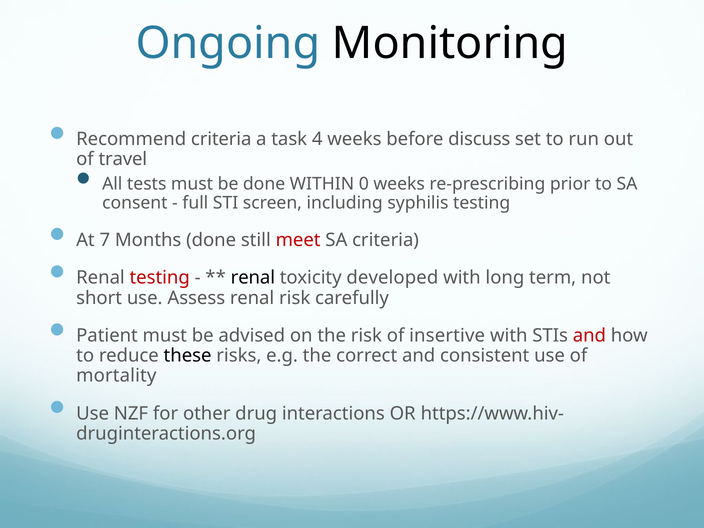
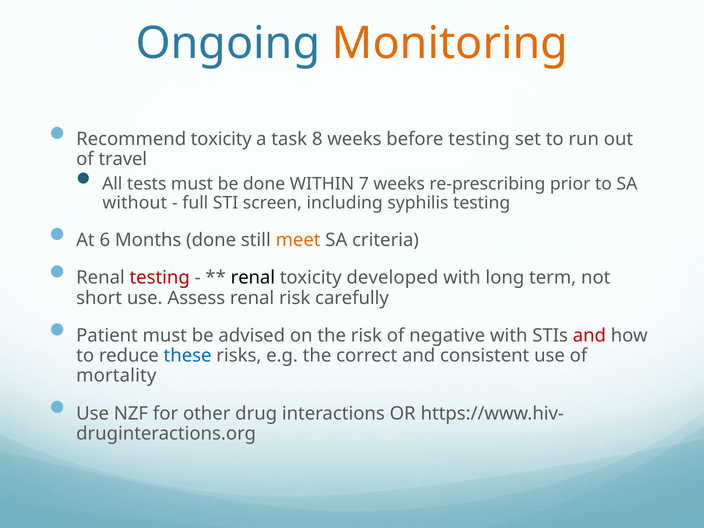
Monitoring colour: black -> orange
Recommend criteria: criteria -> toxicity
4: 4 -> 8
before discuss: discuss -> testing
0: 0 -> 7
consent: consent -> without
7: 7 -> 6
meet colour: red -> orange
insertive: insertive -> negative
these colour: black -> blue
